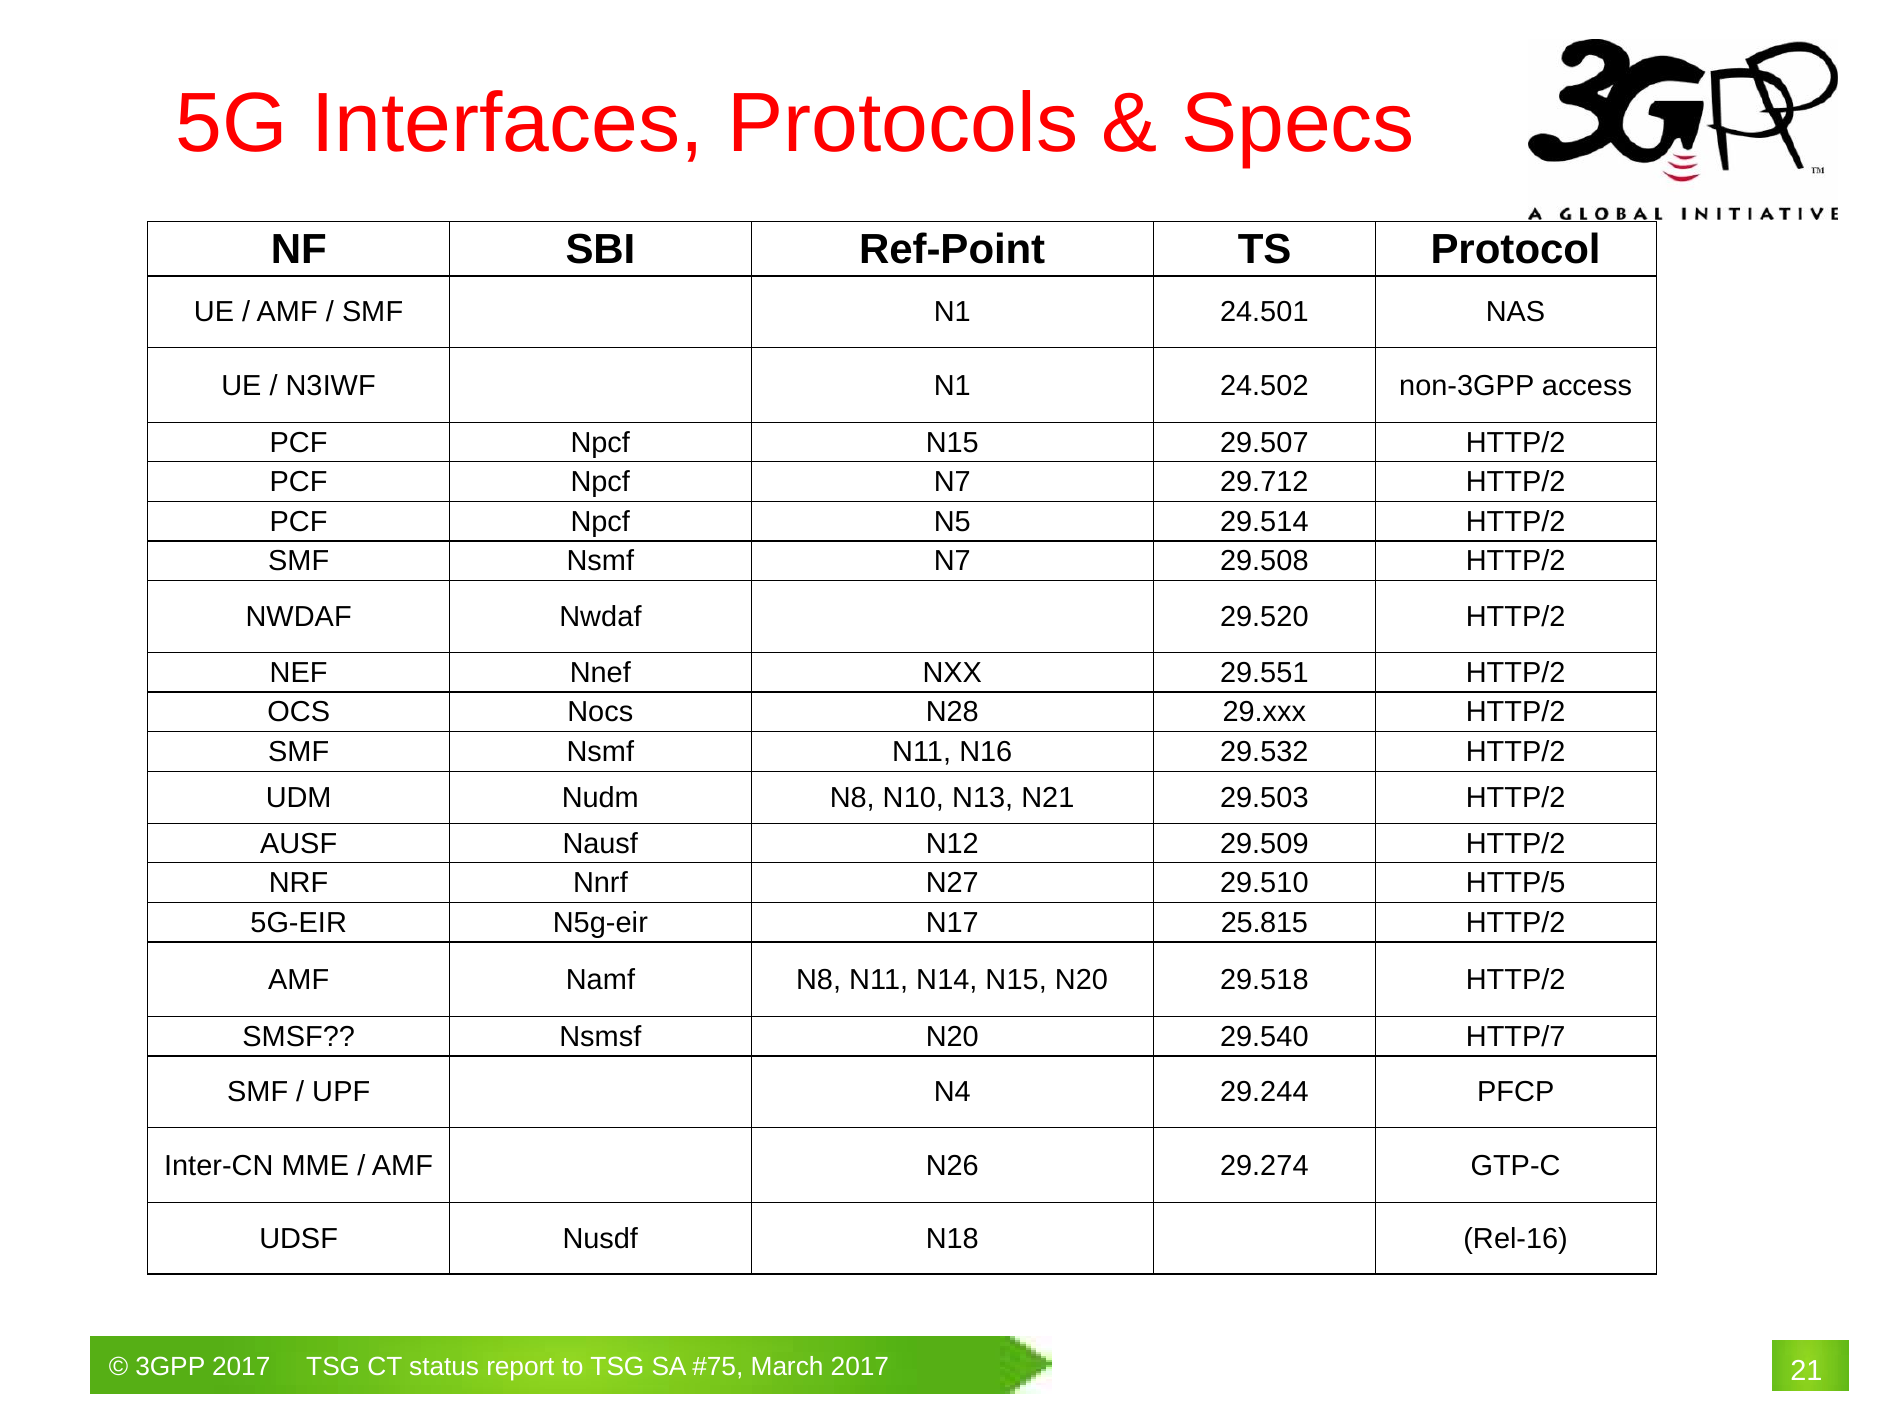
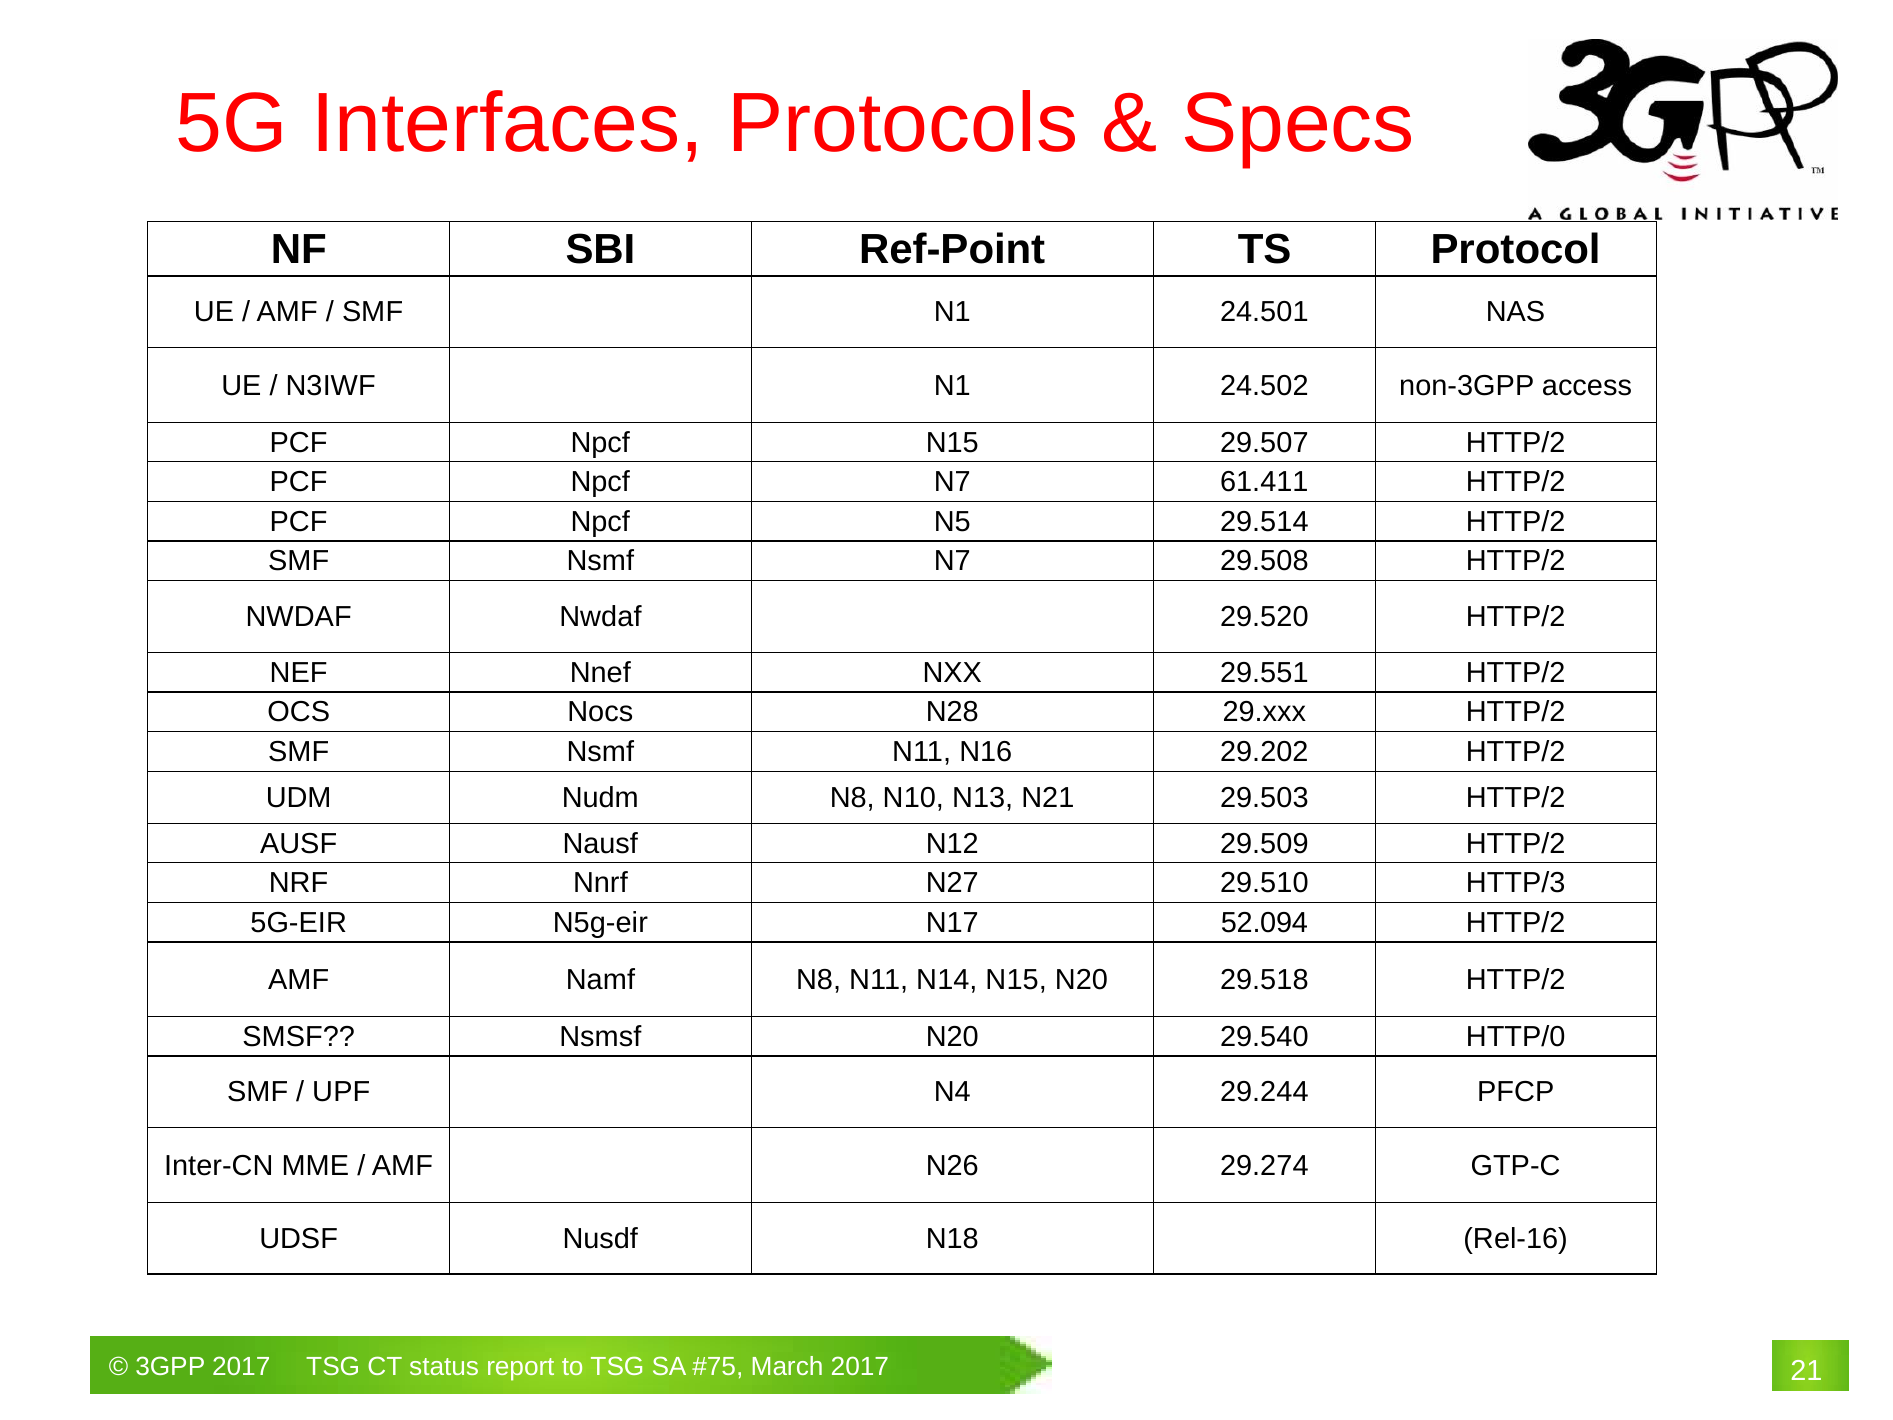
29.712: 29.712 -> 61.411
29.532: 29.532 -> 29.202
HTTP/5: HTTP/5 -> HTTP/3
25.815: 25.815 -> 52.094
HTTP/7: HTTP/7 -> HTTP/0
